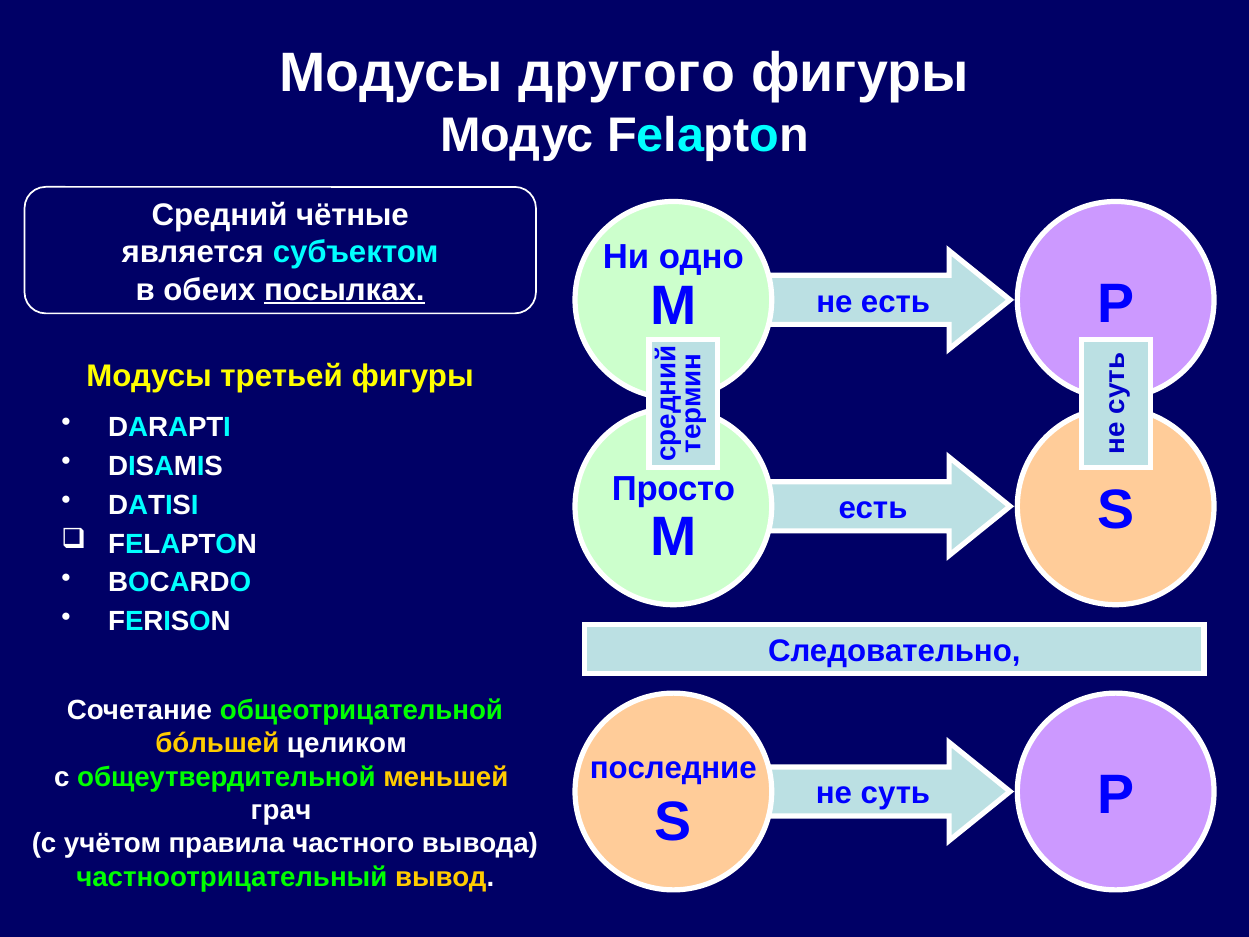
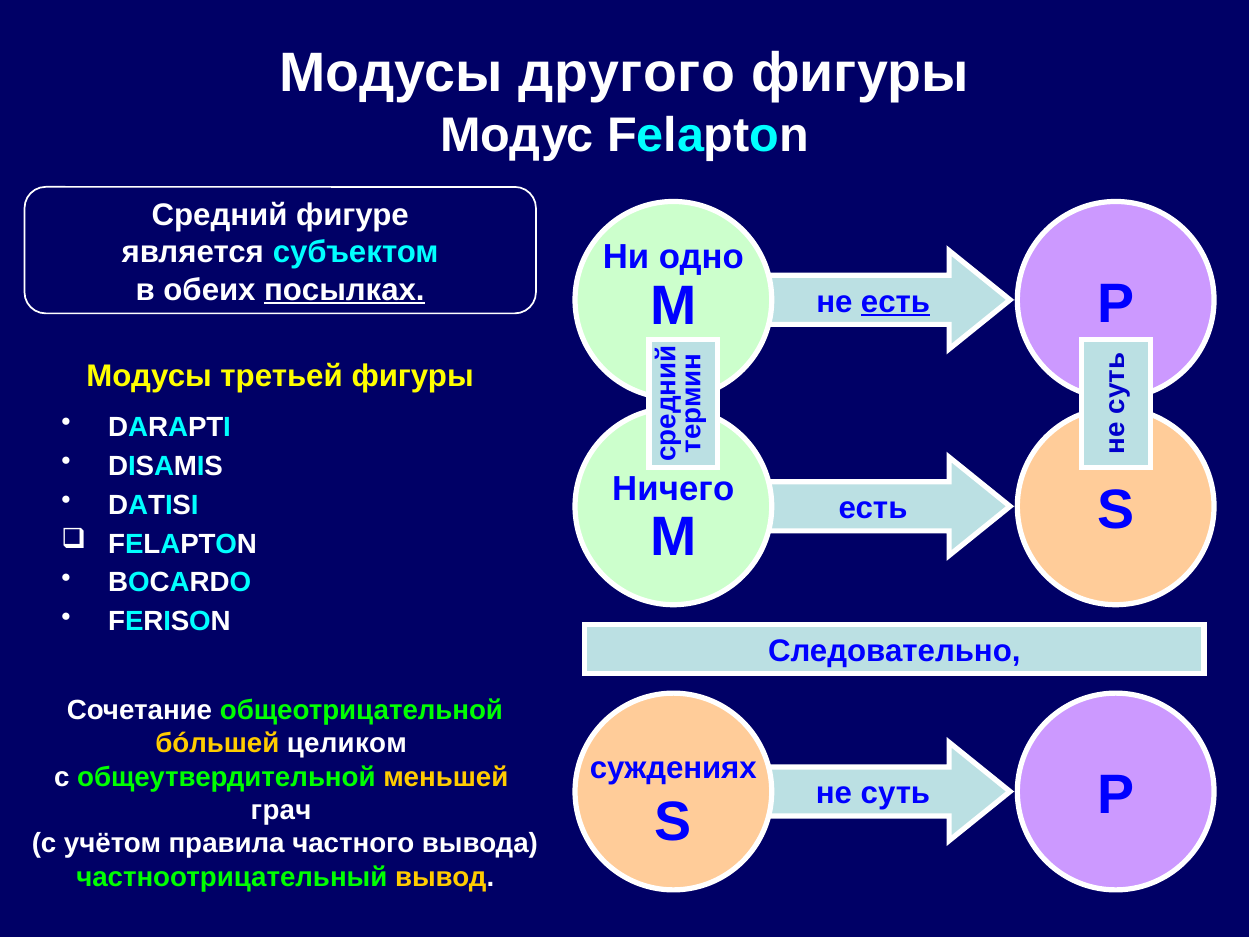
чётные: чётные -> фигуре
есть at (895, 302) underline: none -> present
Просто: Просто -> Ничего
последние: последние -> суждениях
